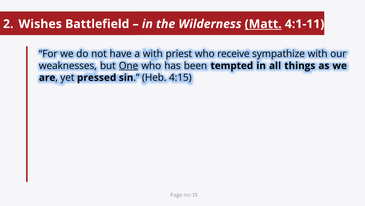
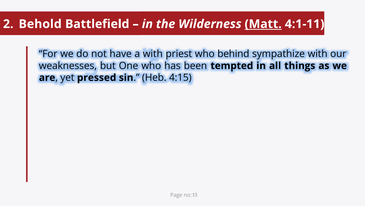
Wishes: Wishes -> Behold
receive: receive -> behind
One underline: present -> none
